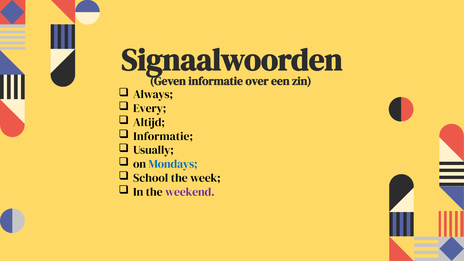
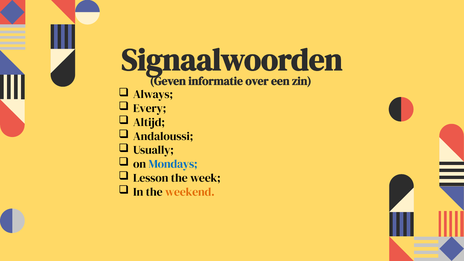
Informatie at (163, 136): Informatie -> Andaloussi
School: School -> Lesson
weekend colour: purple -> orange
